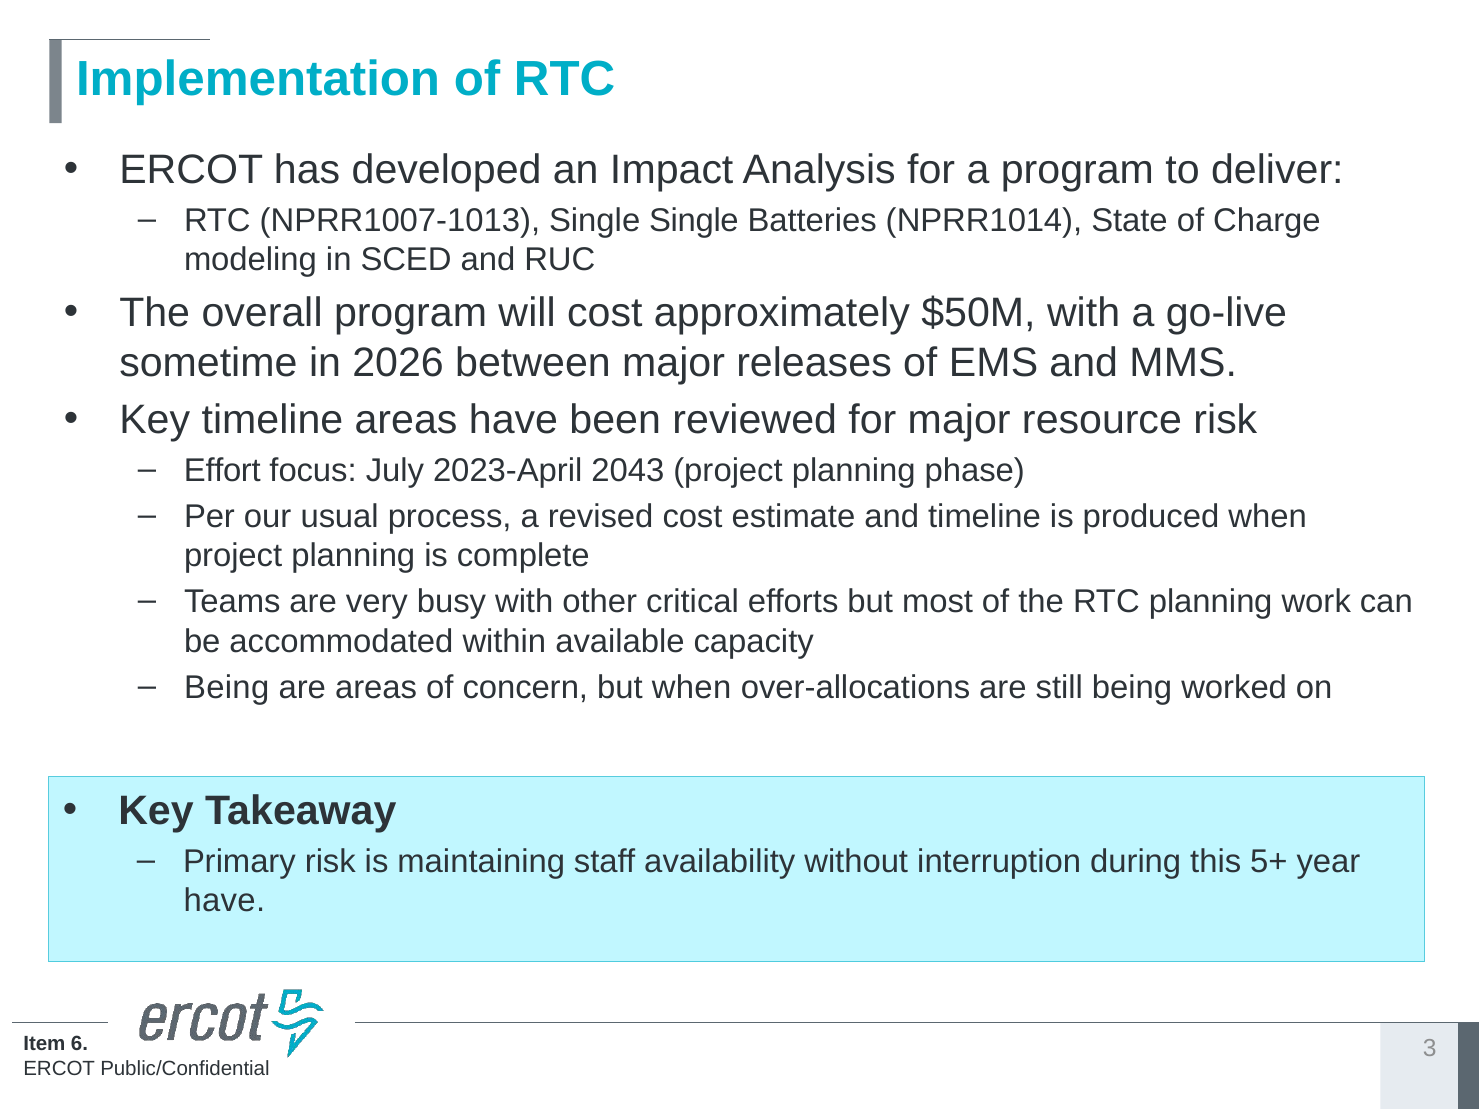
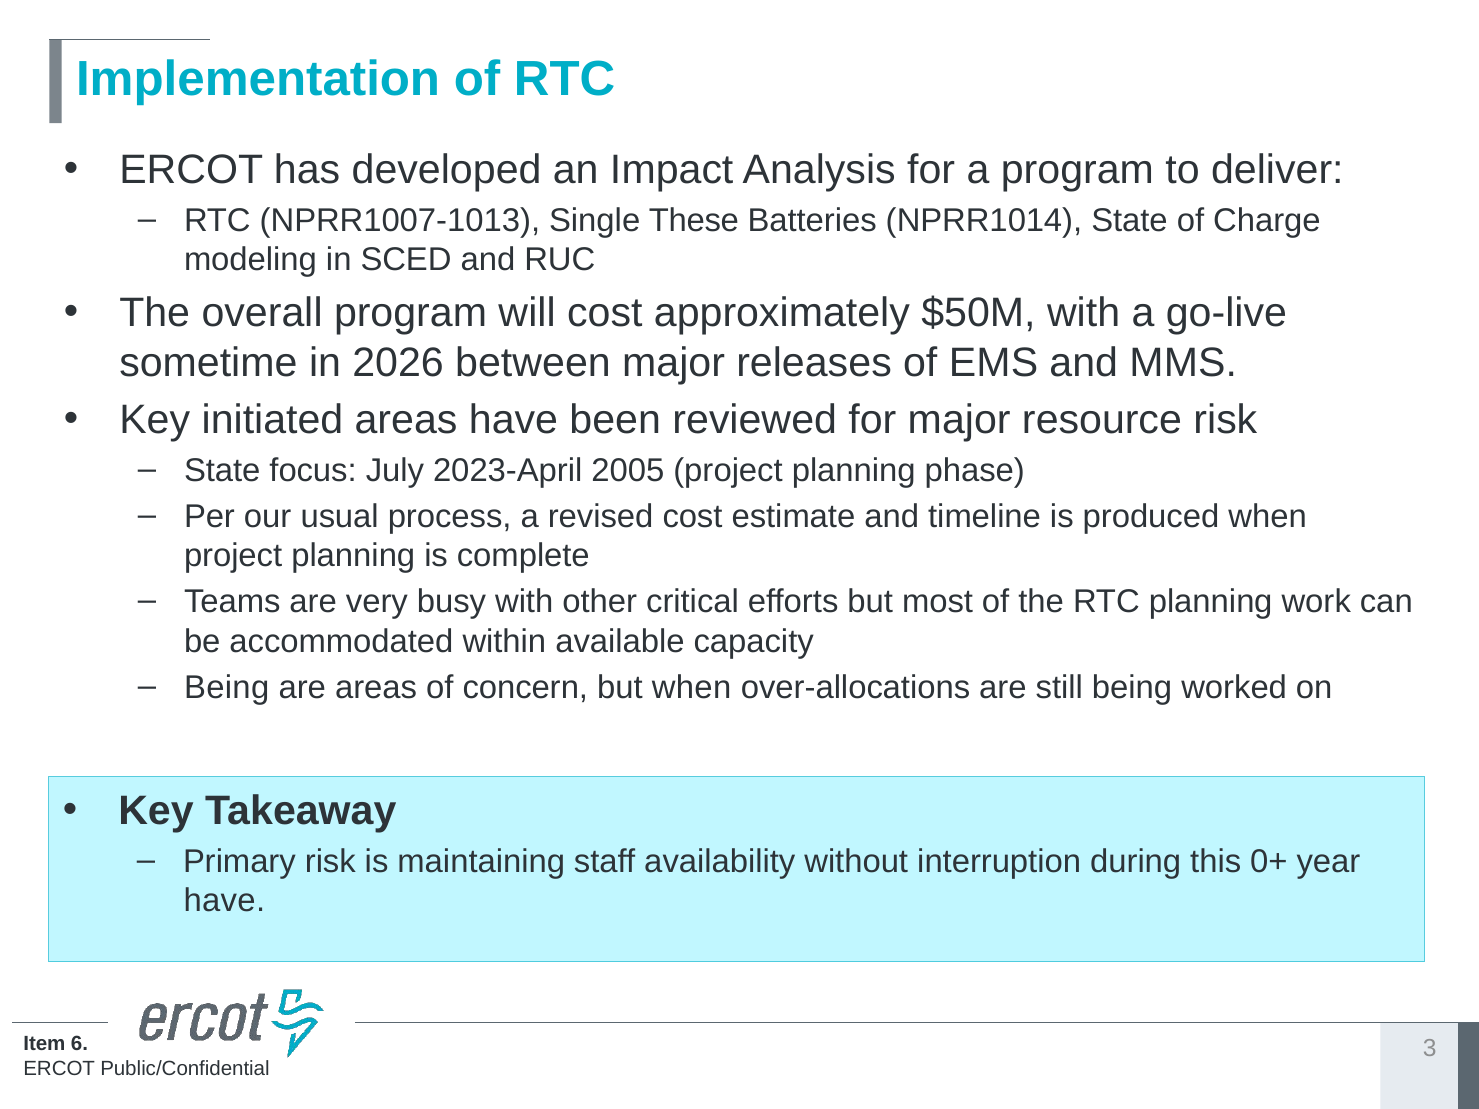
Single Single: Single -> These
Key timeline: timeline -> initiated
Effort at (222, 471): Effort -> State
2043: 2043 -> 2005
5+: 5+ -> 0+
